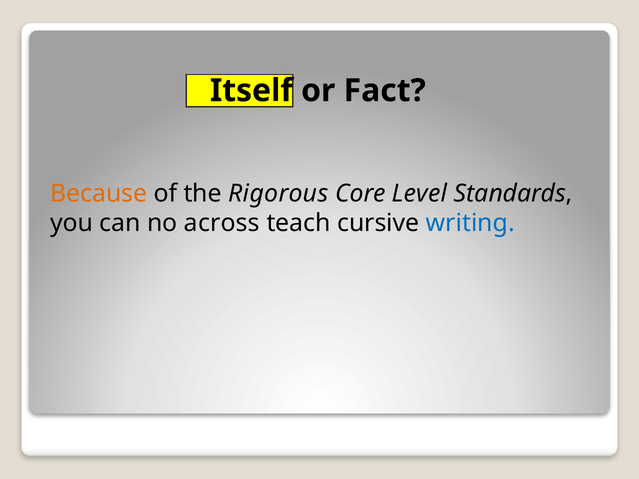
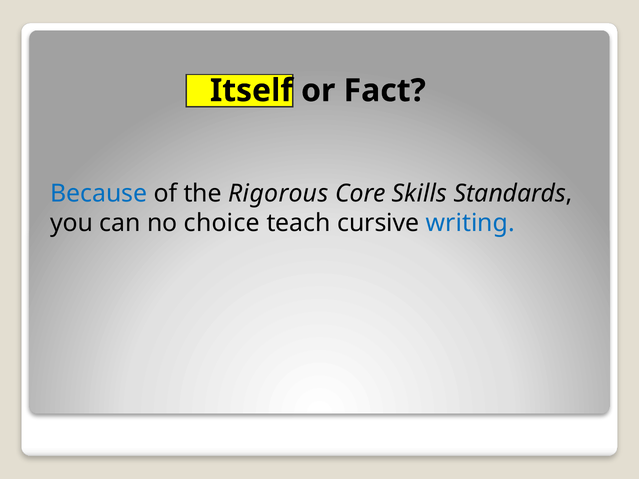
Because colour: orange -> blue
Level: Level -> Skills
across: across -> choice
